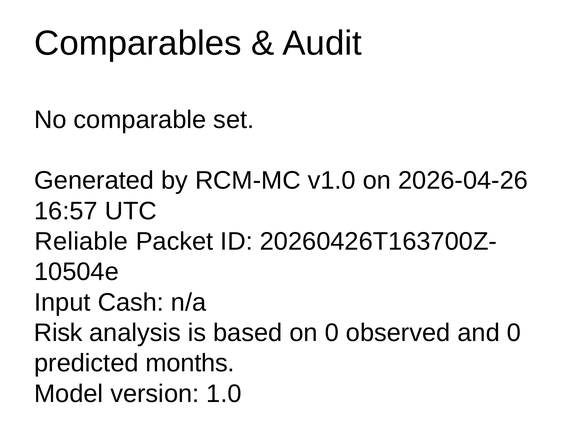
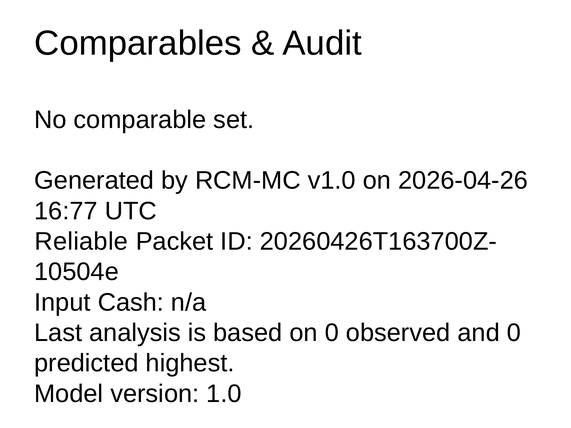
16:57: 16:57 -> 16:77
Risk: Risk -> Last
months: months -> highest
